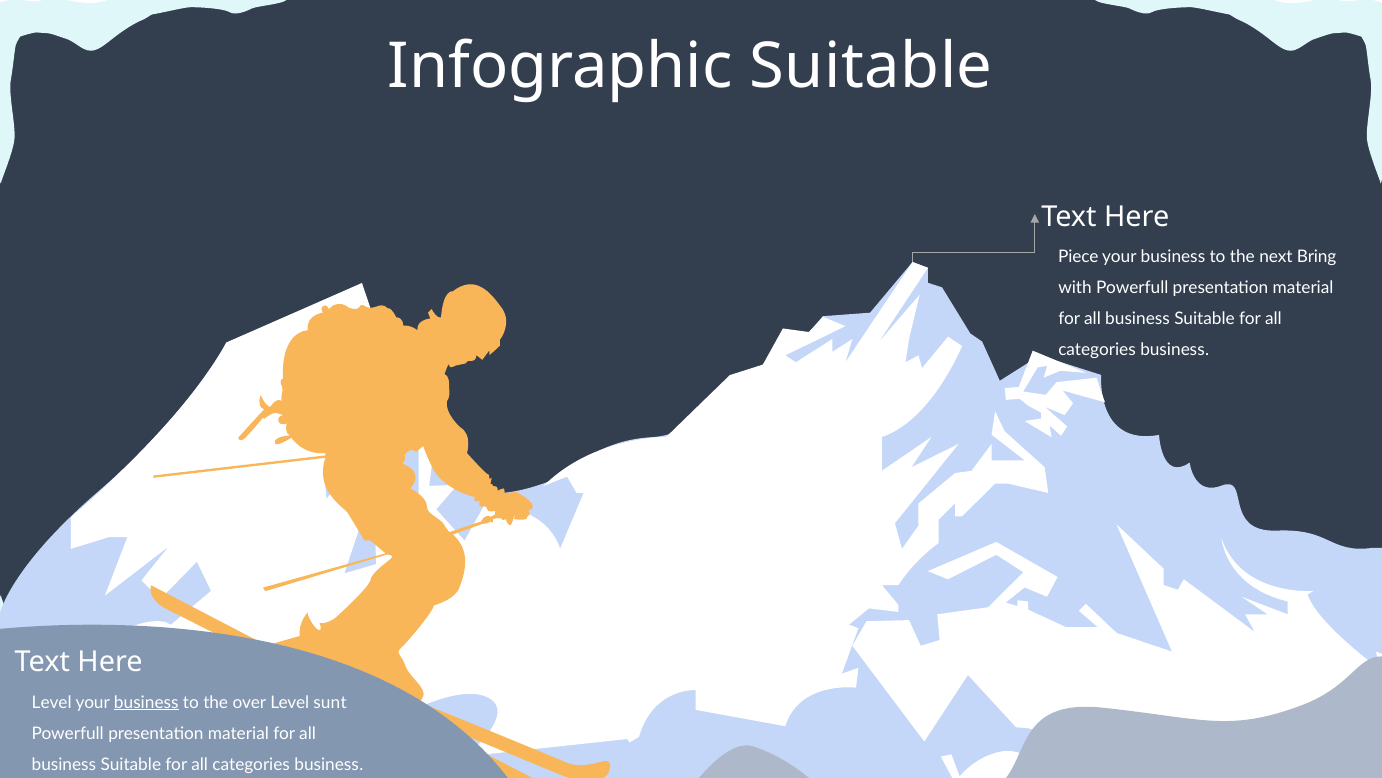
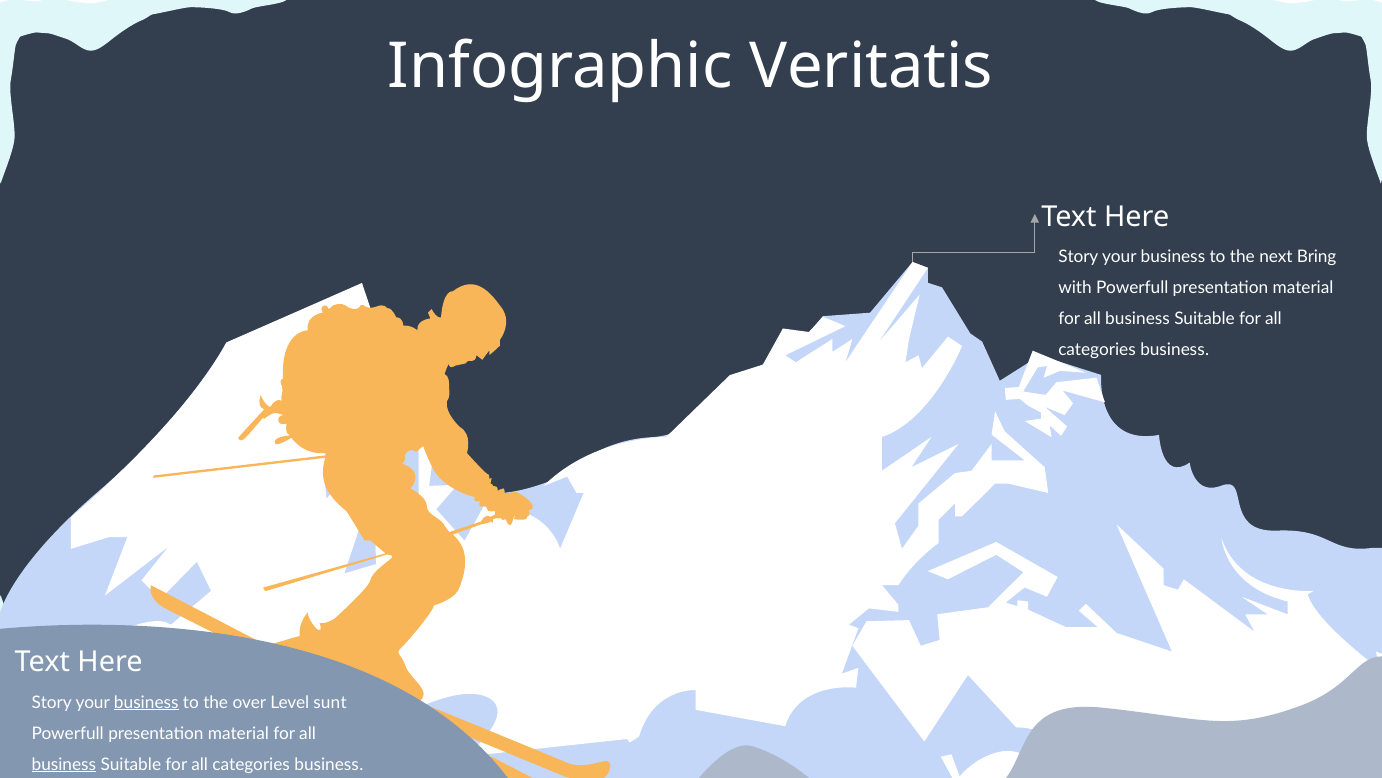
Infographic Suitable: Suitable -> Veritatis
Piece at (1078, 257): Piece -> Story
Level at (52, 702): Level -> Story
business at (64, 764) underline: none -> present
